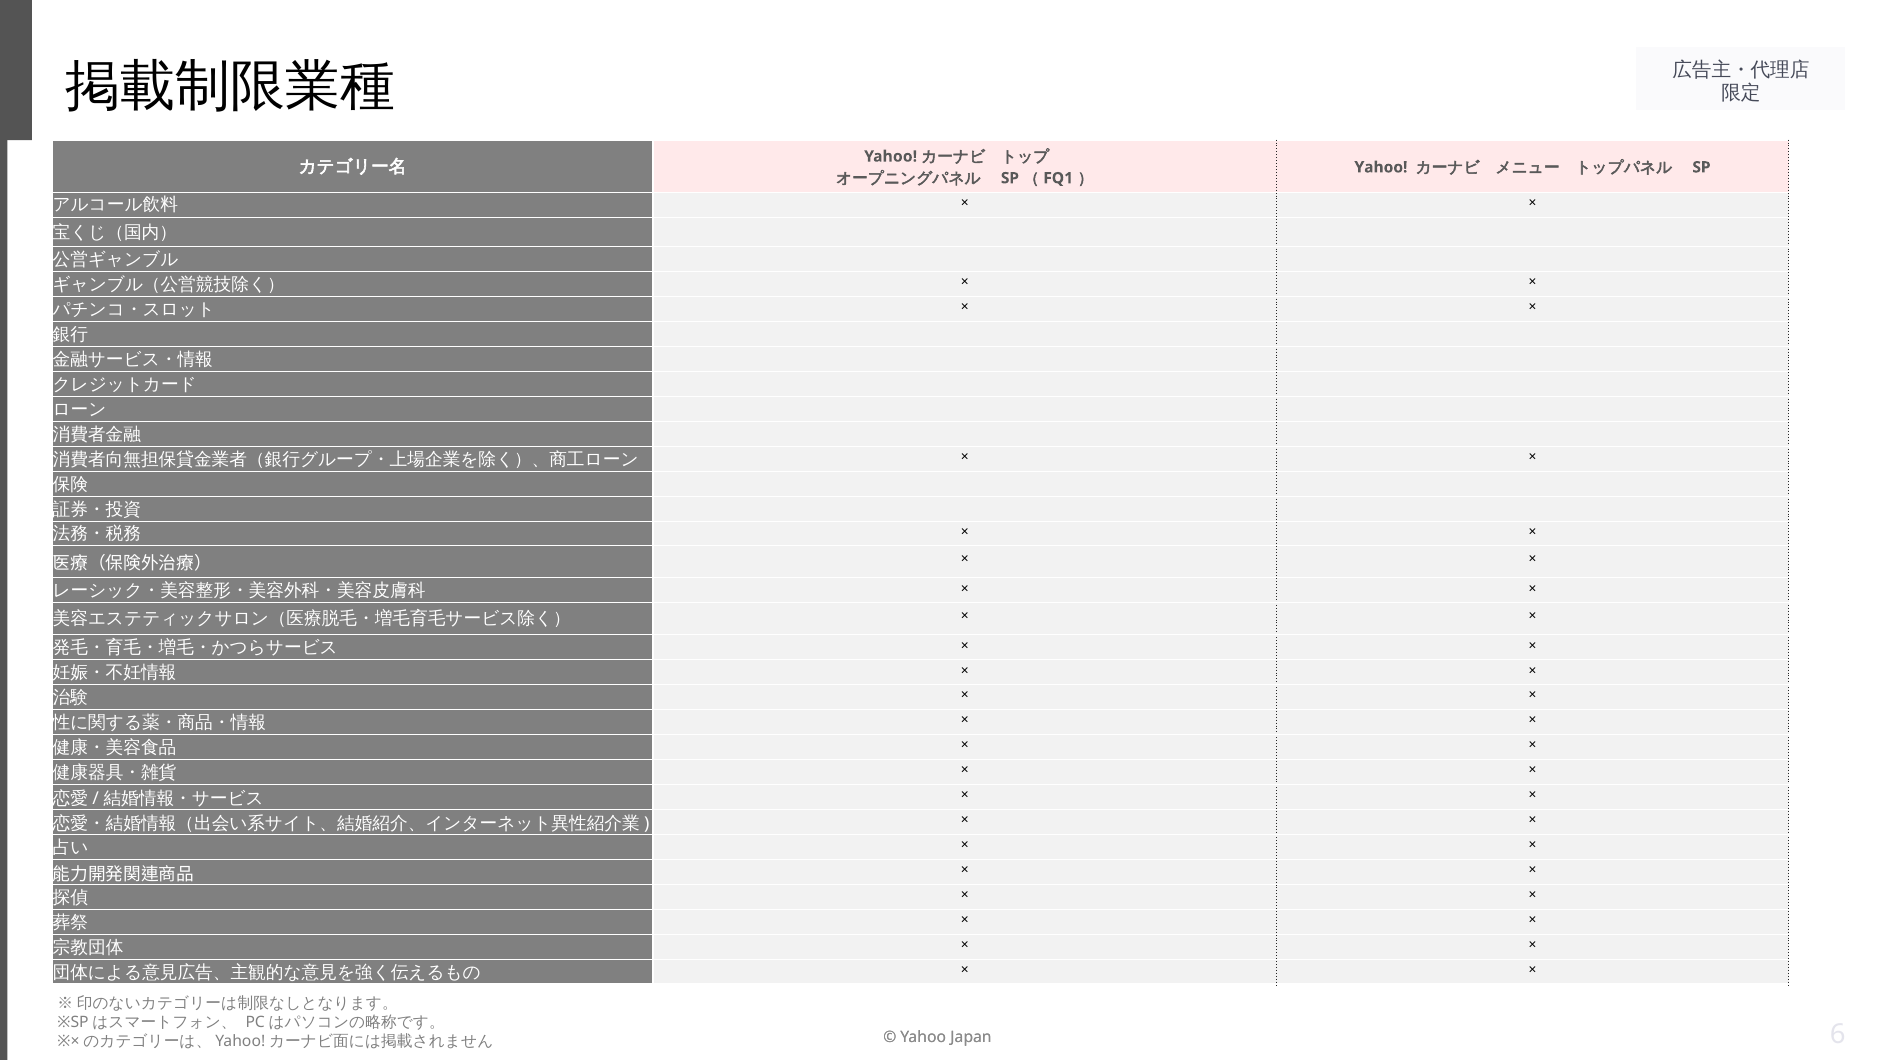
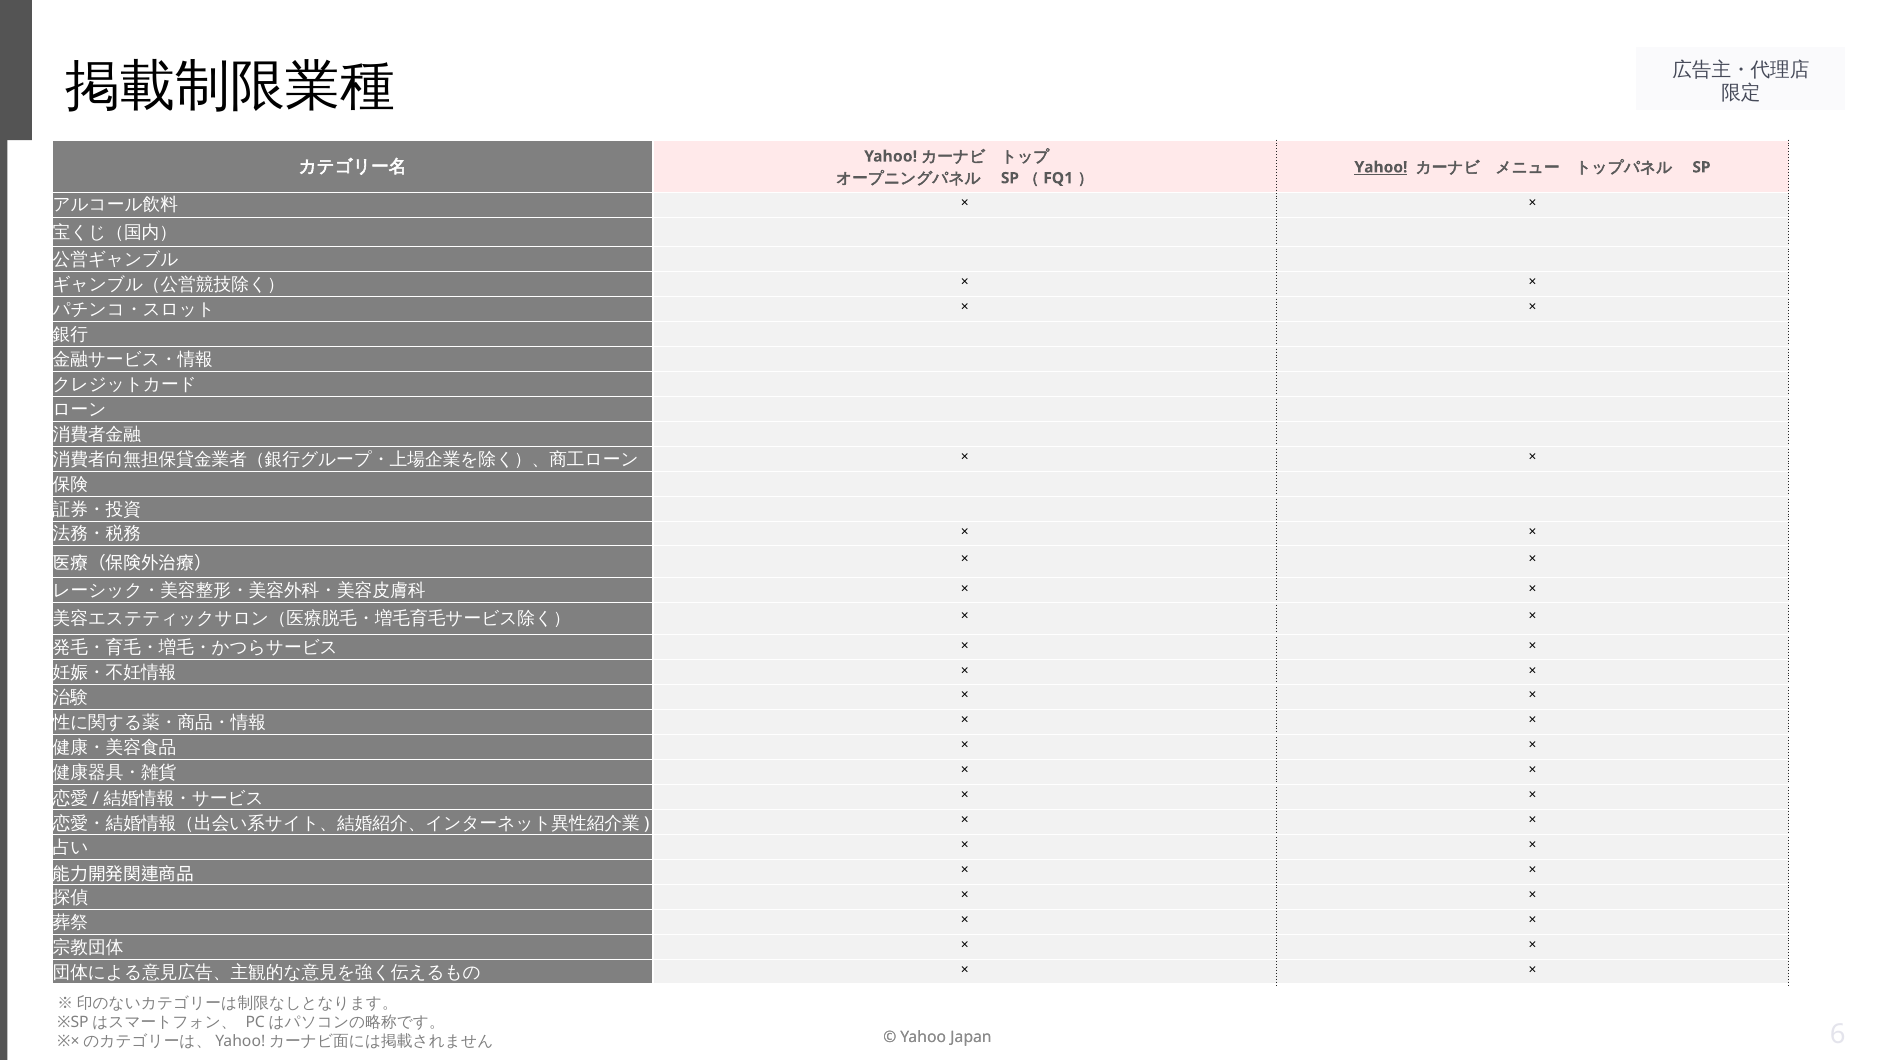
Yahoo at (1381, 167) underline: none -> present
